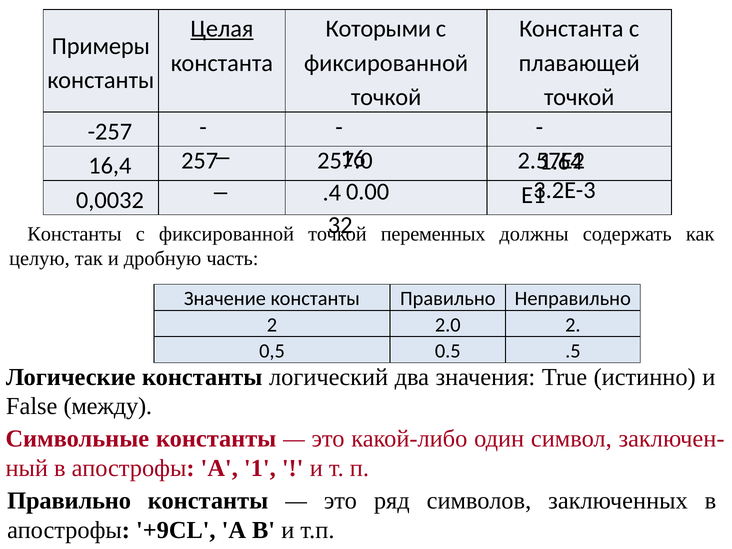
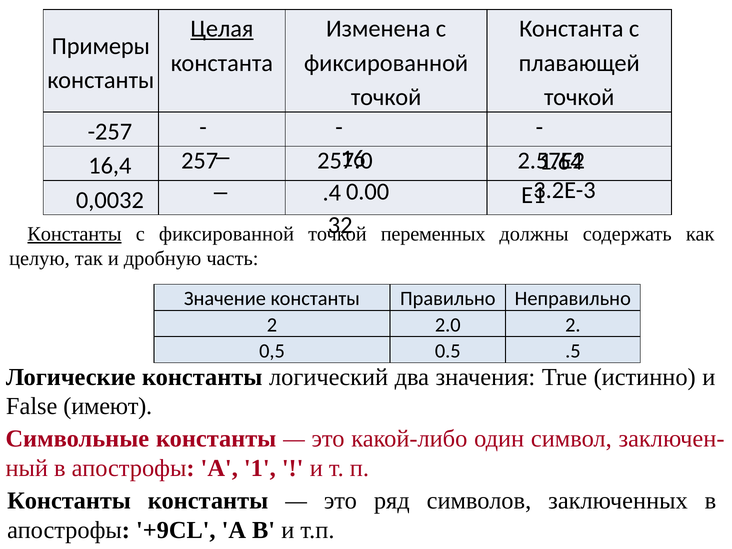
Которыми: Которыми -> Изменена
Константы at (74, 234) underline: none -> present
между: между -> имеют
Правильно at (69, 501): Правильно -> Константы
